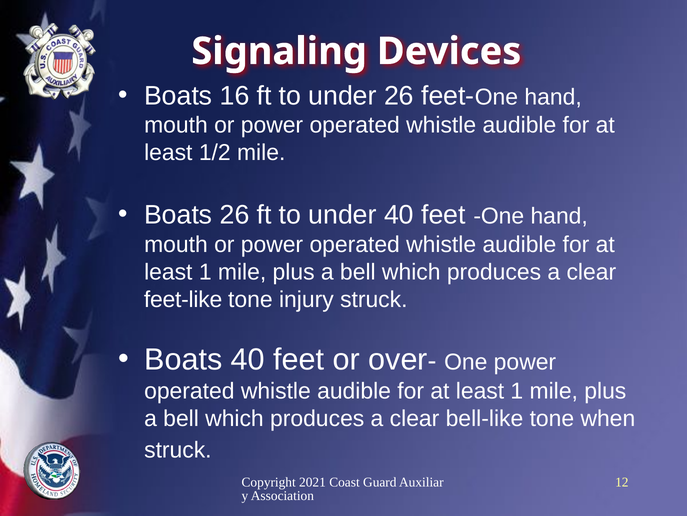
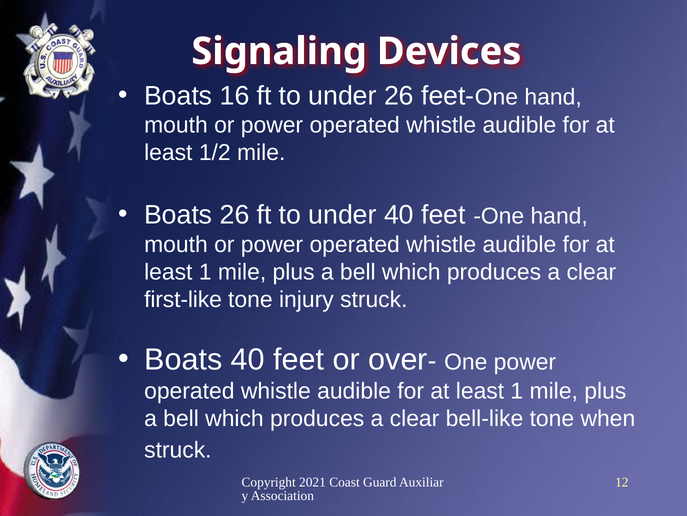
feet-like: feet-like -> first-like
